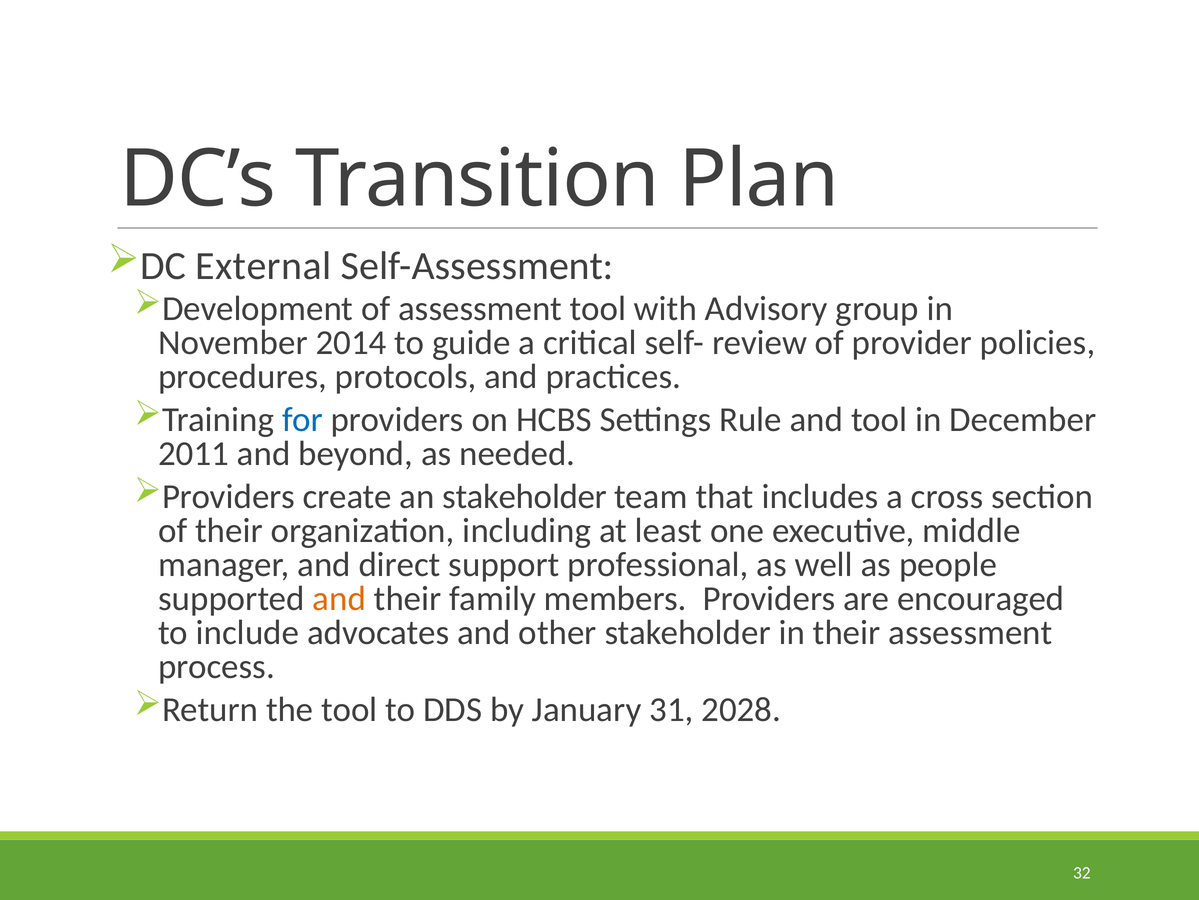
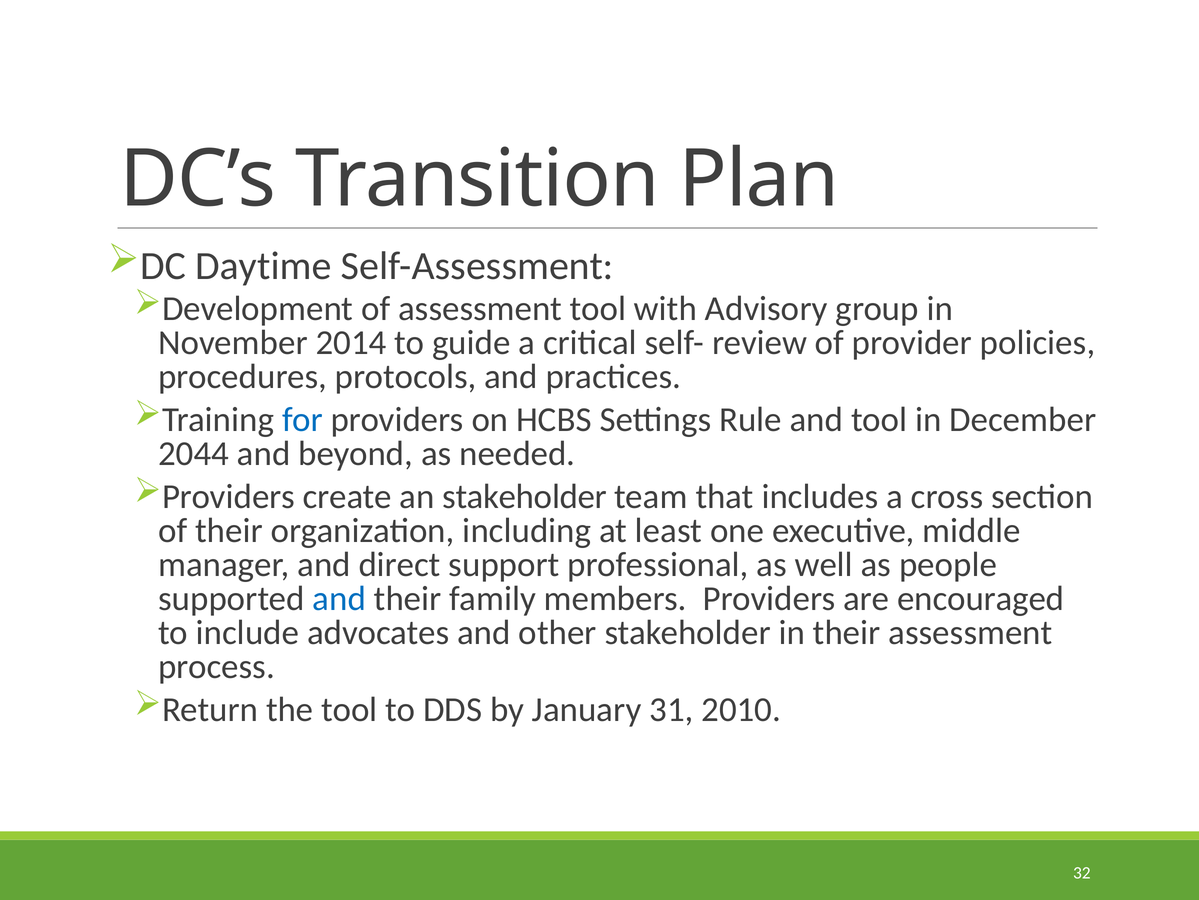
External: External -> Daytime
2011: 2011 -> 2044
and at (339, 598) colour: orange -> blue
2028: 2028 -> 2010
